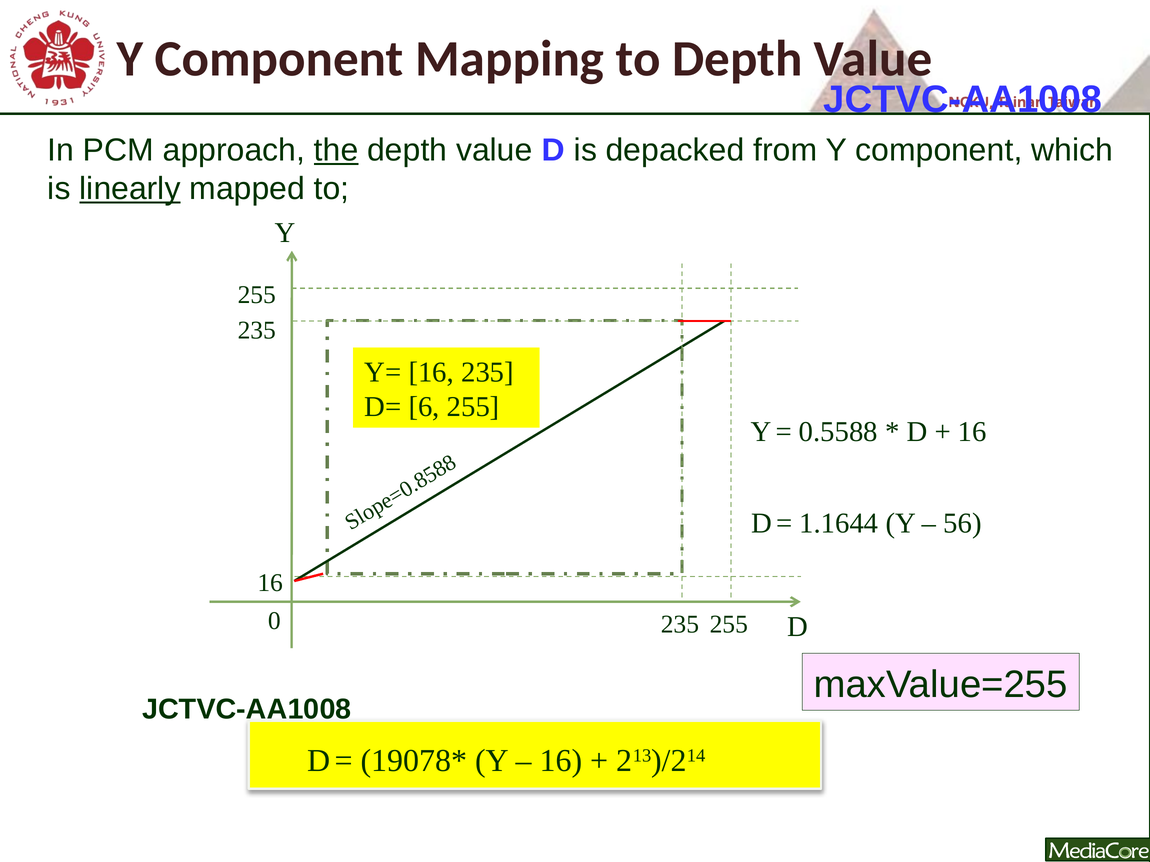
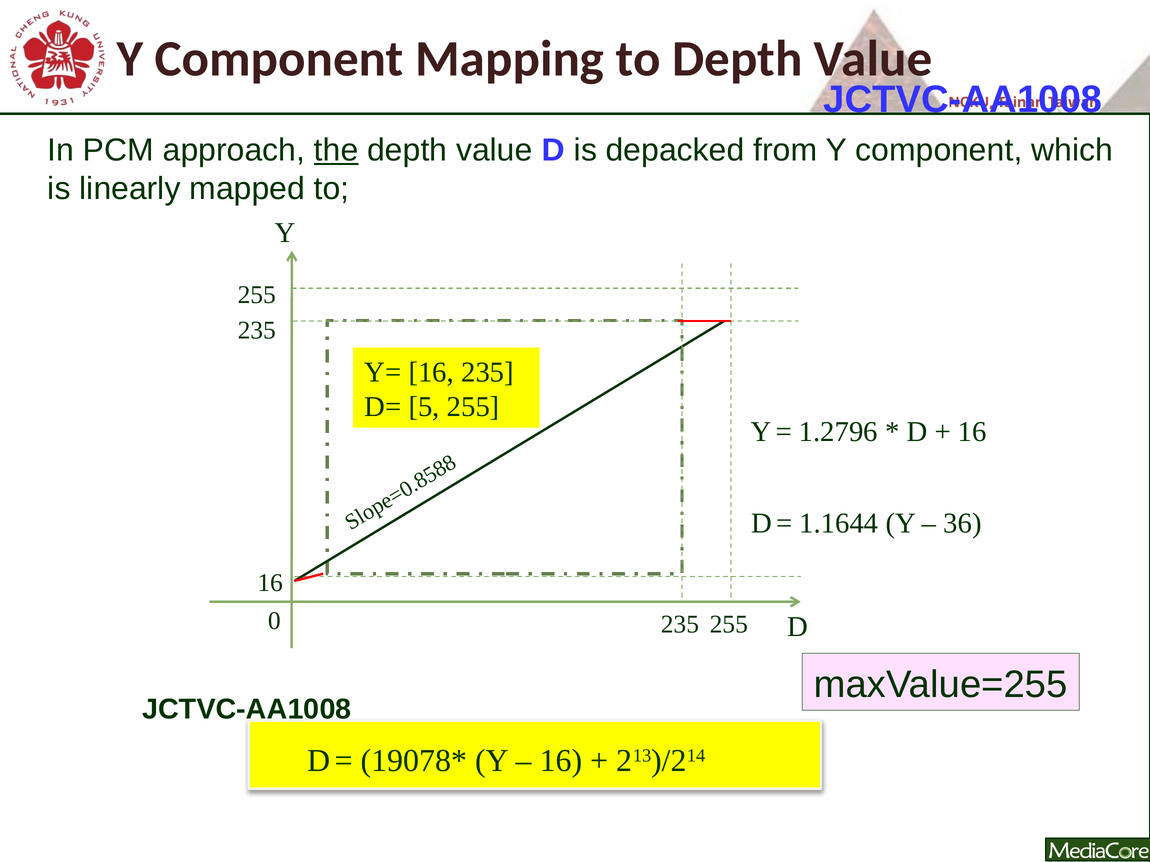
linearly underline: present -> none
D= 6: 6 -> 5
0.5588: 0.5588 -> 1.2796
56: 56 -> 36
